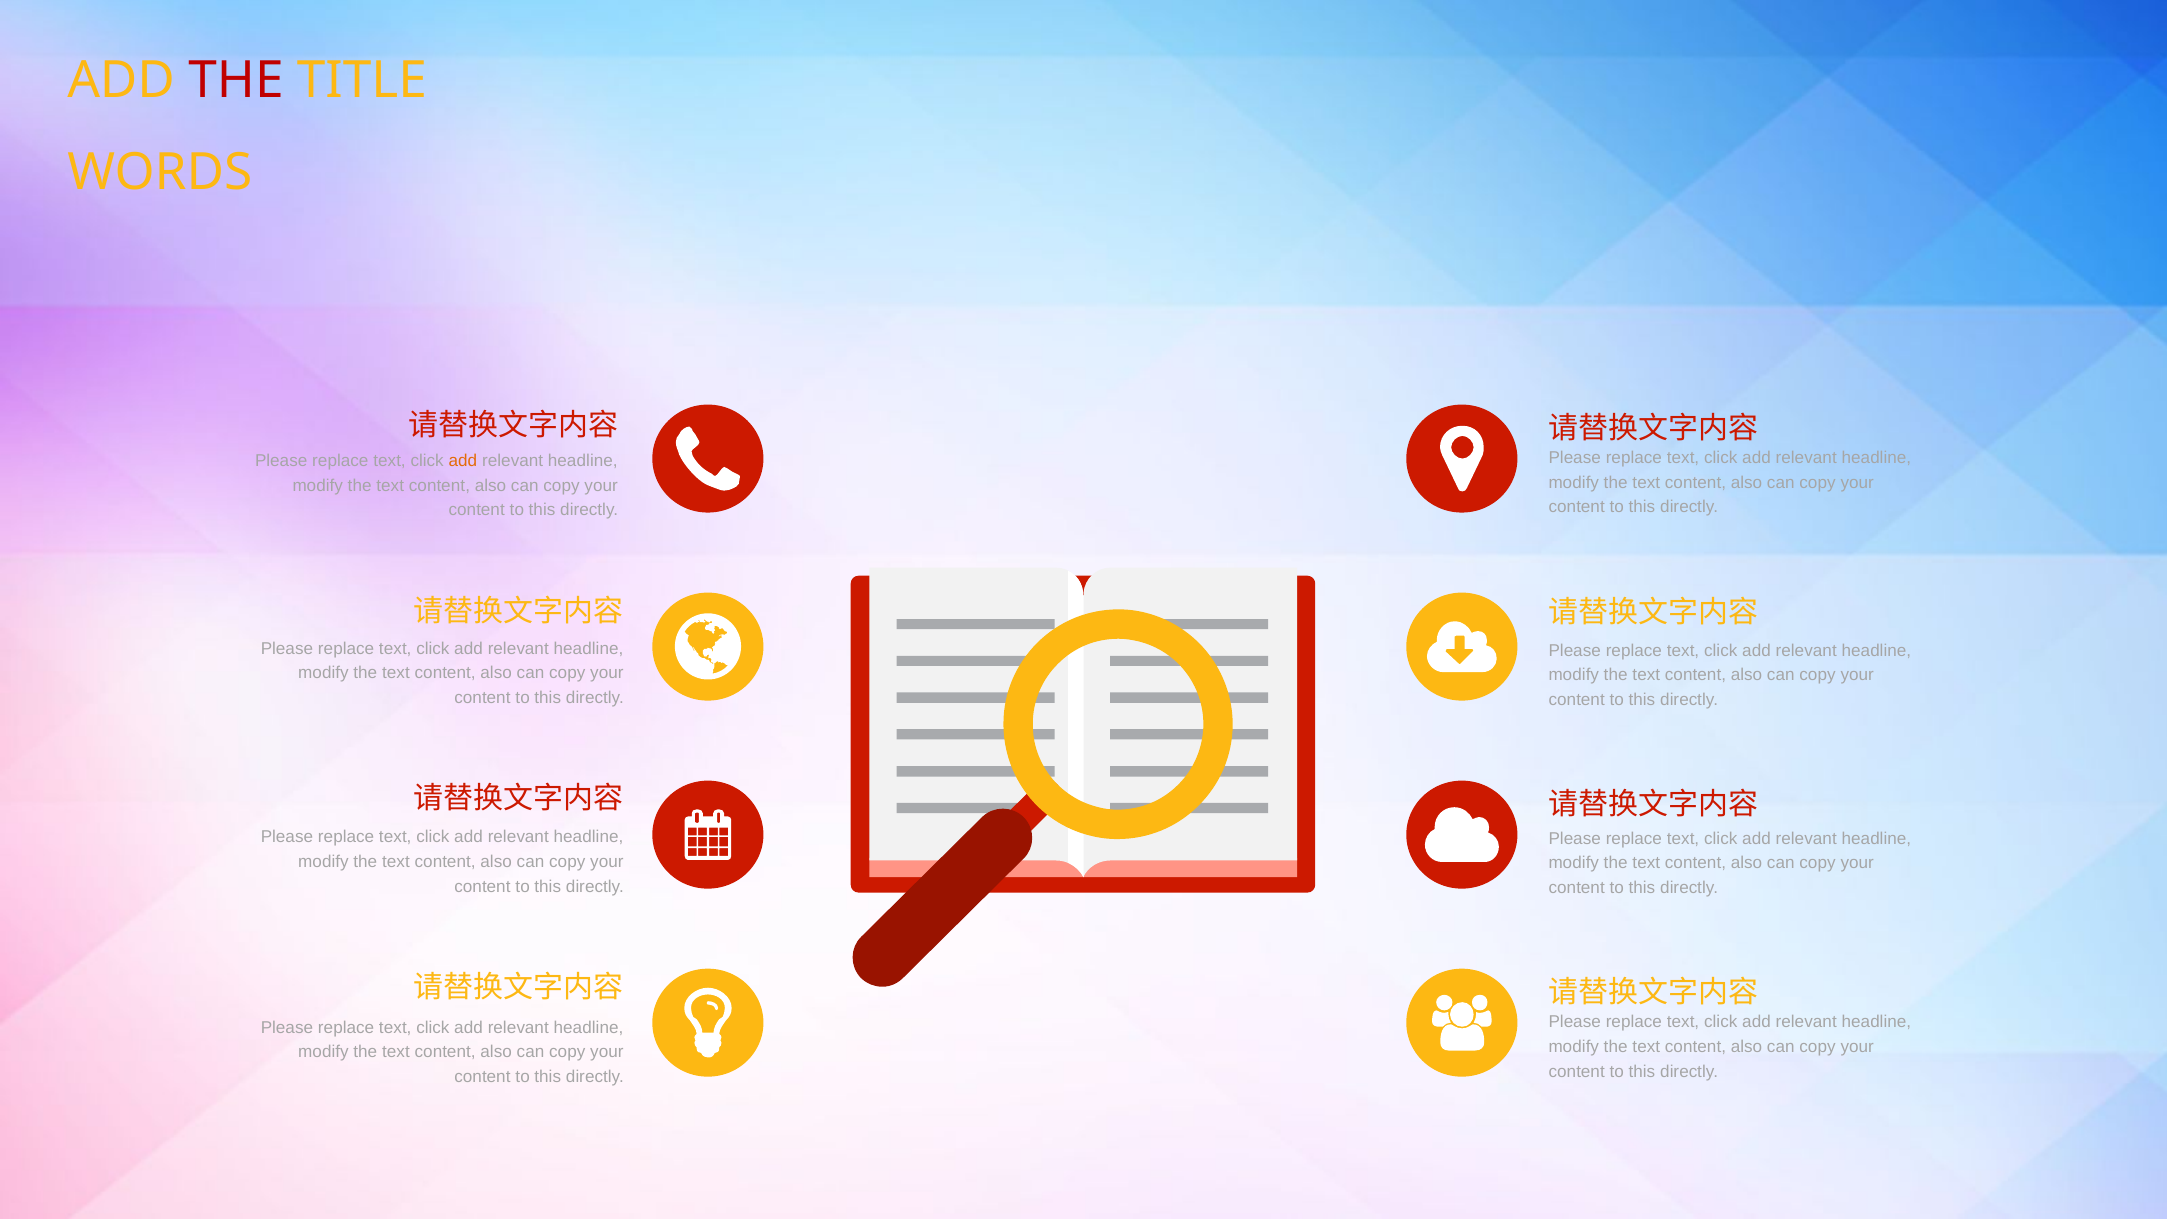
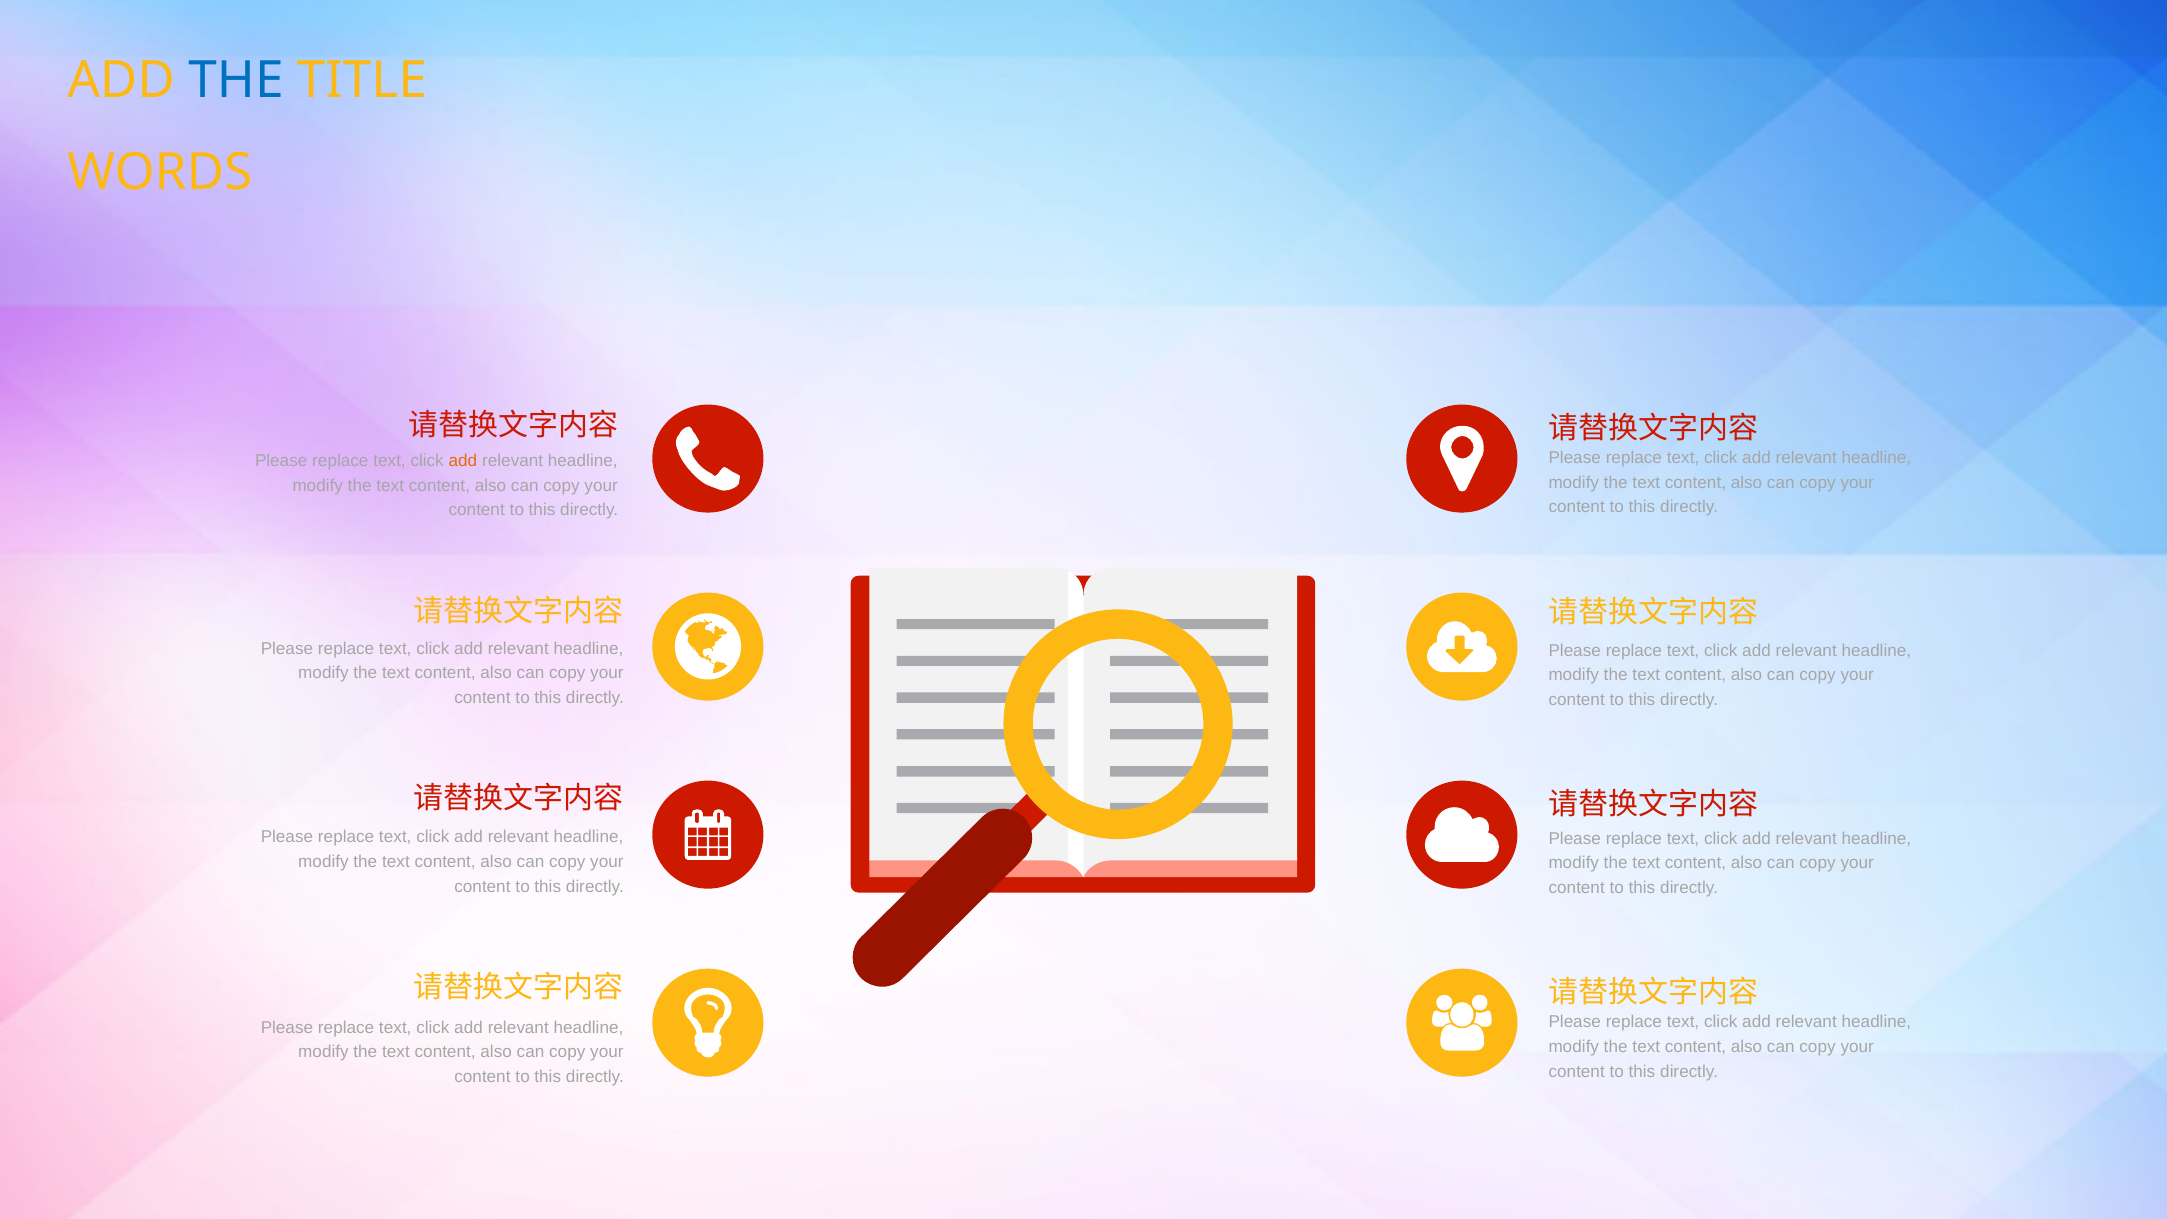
THE at (236, 80) colour: red -> blue
